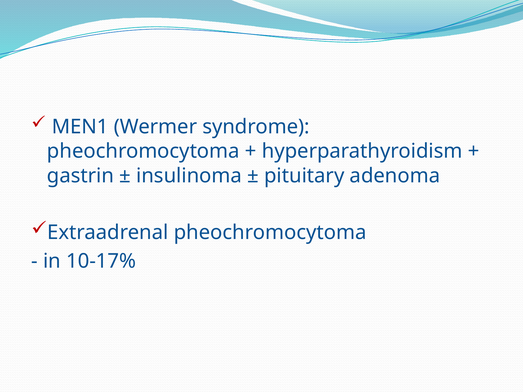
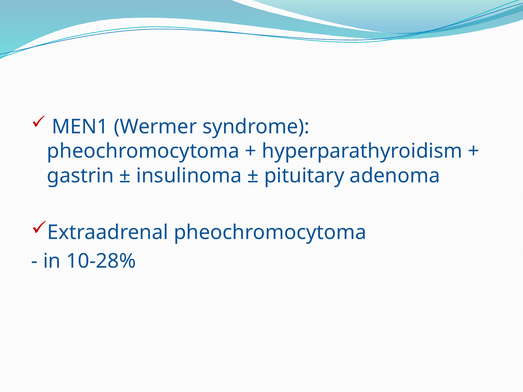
10-17%: 10-17% -> 10-28%
